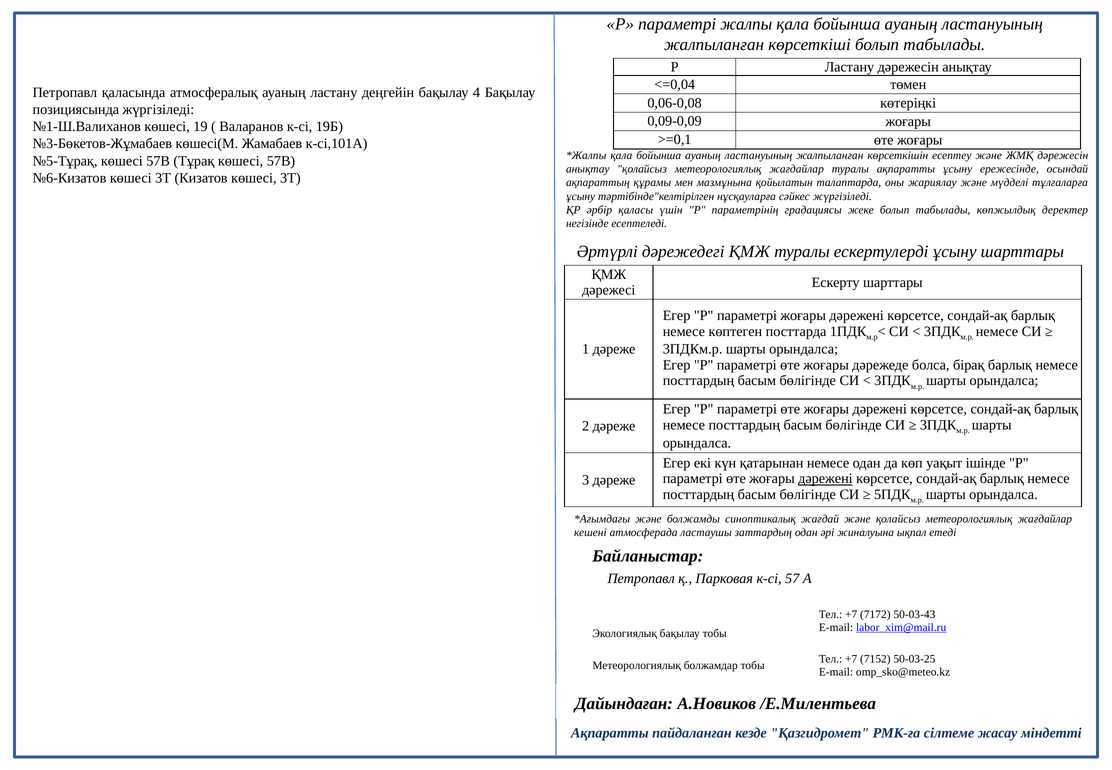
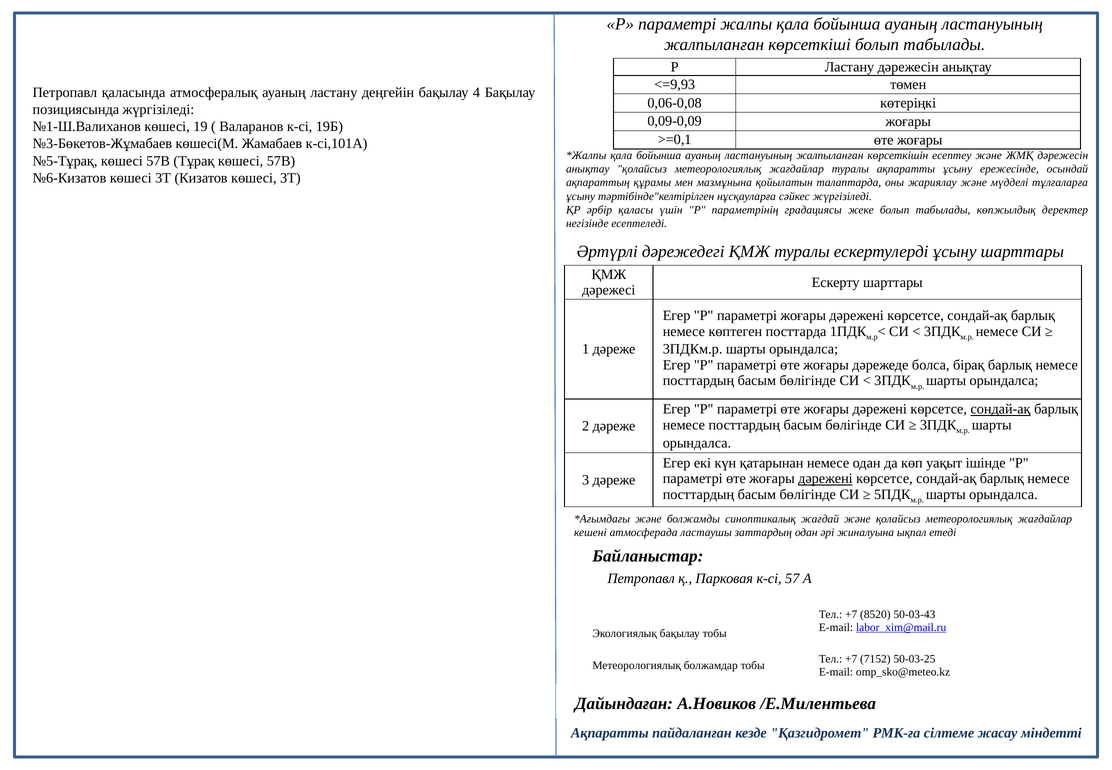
<=0,04: <=0,04 -> <=9,93
сондай-ақ at (1001, 409) underline: none -> present
7172: 7172 -> 8520
